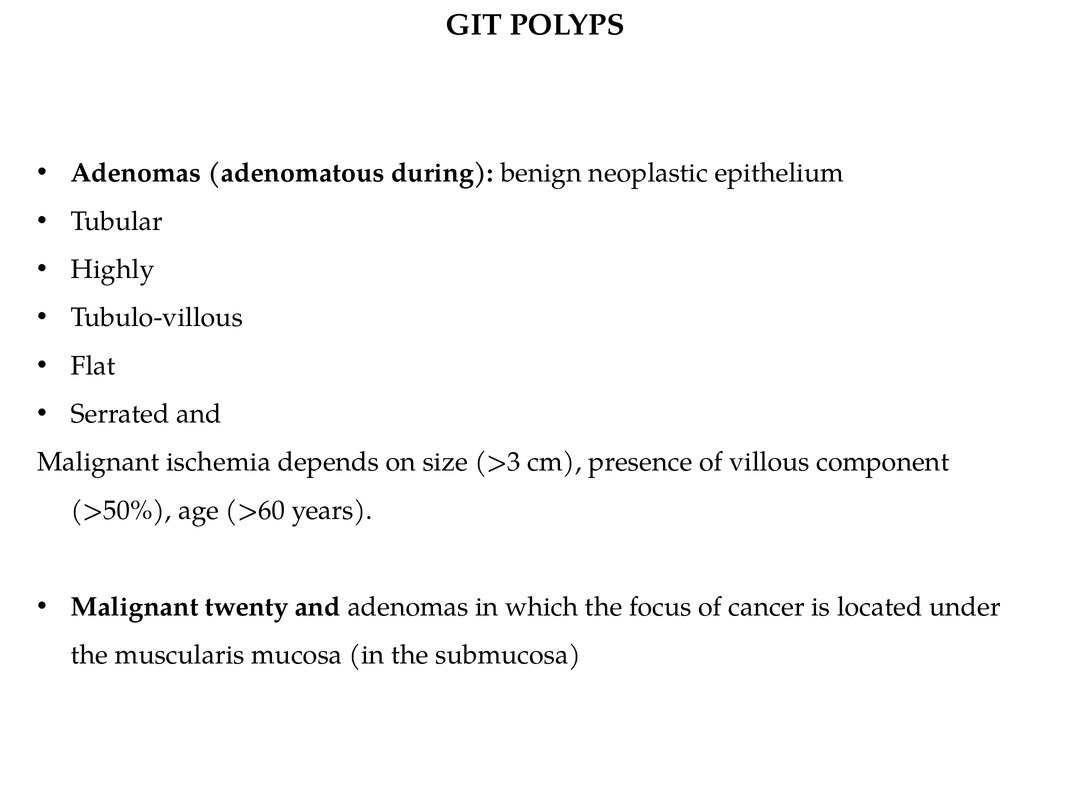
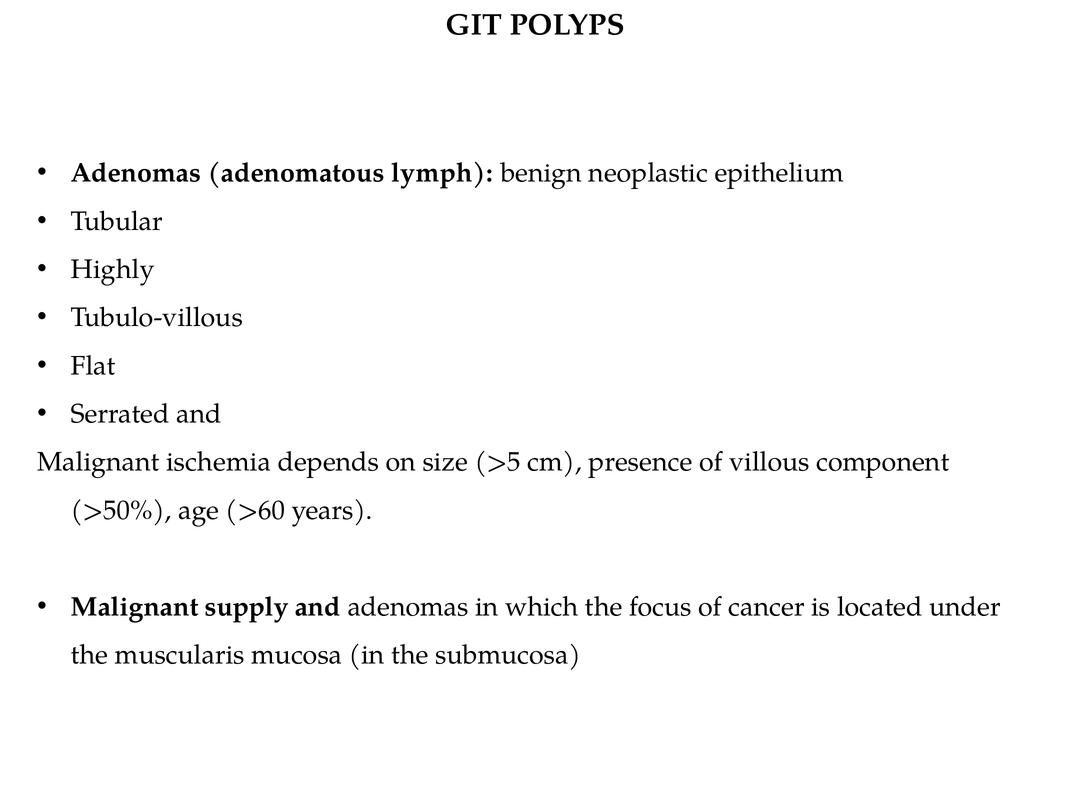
during: during -> lymph
>3: >3 -> >5
twenty: twenty -> supply
